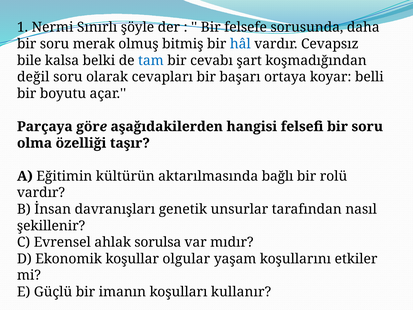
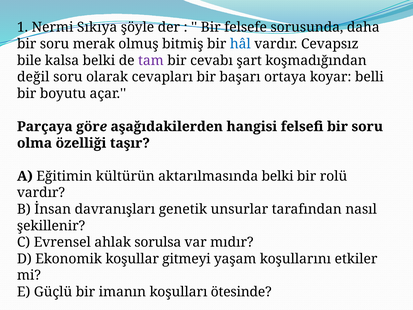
Sınırlı: Sınırlı -> Sıkıya
tam colour: blue -> purple
aktarılmasında bağlı: bağlı -> belki
olgular: olgular -> gitmeyi
kullanır: kullanır -> ötesinde
